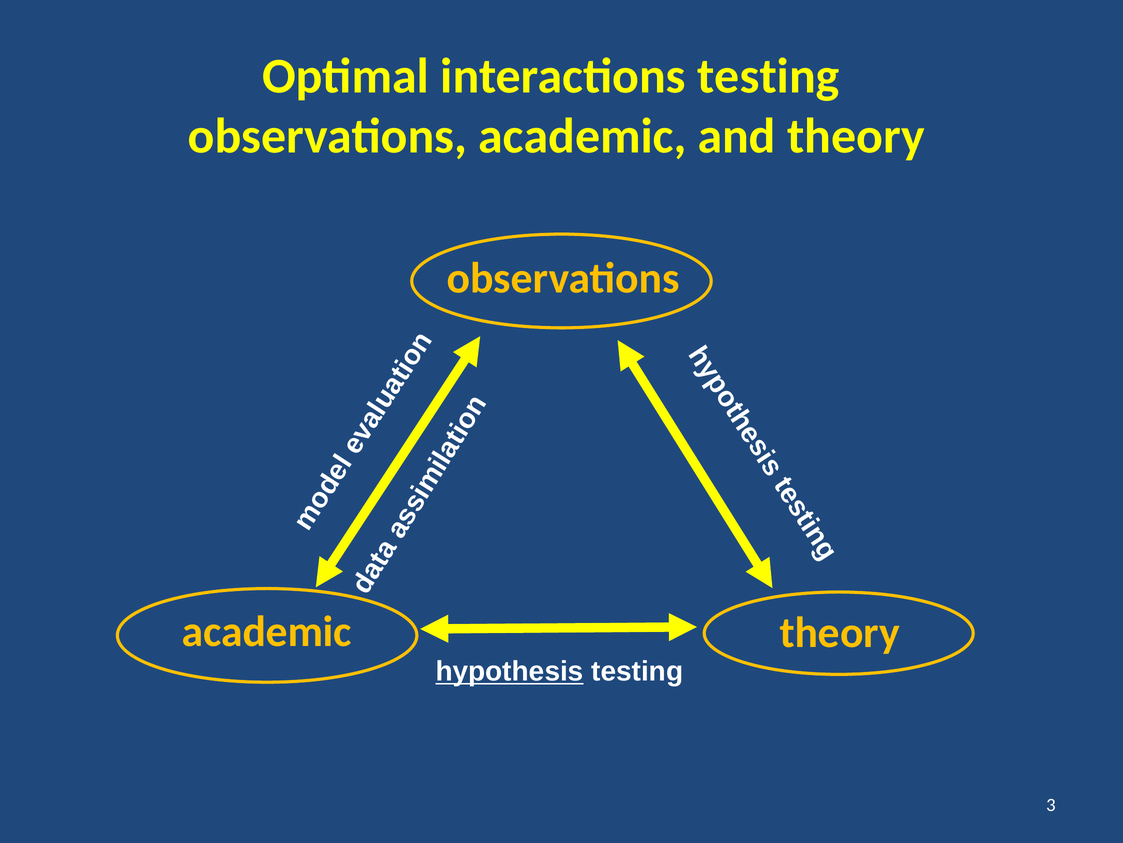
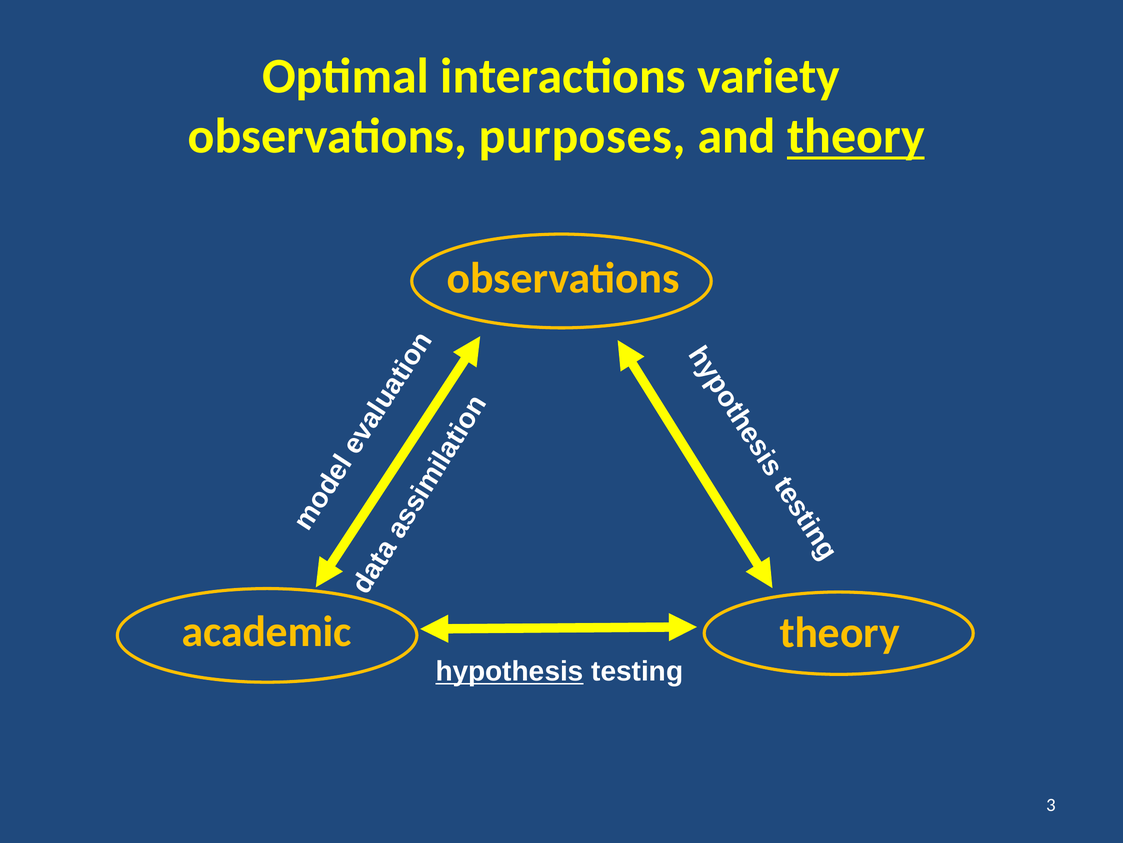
interactions testing: testing -> variety
academic at (582, 136): academic -> purposes
theory at (856, 136) underline: none -> present
